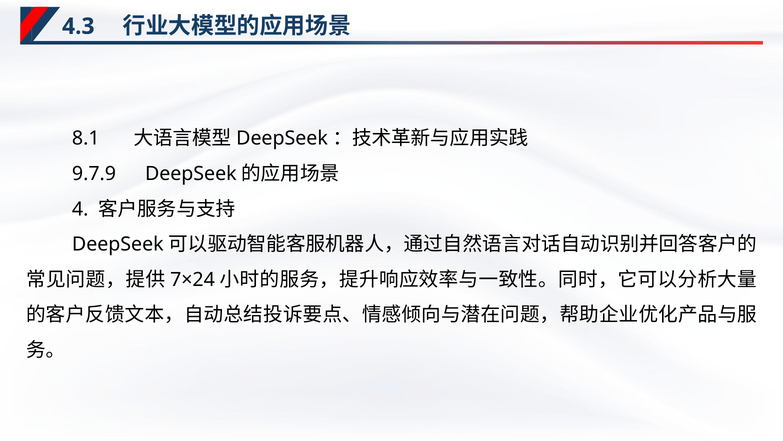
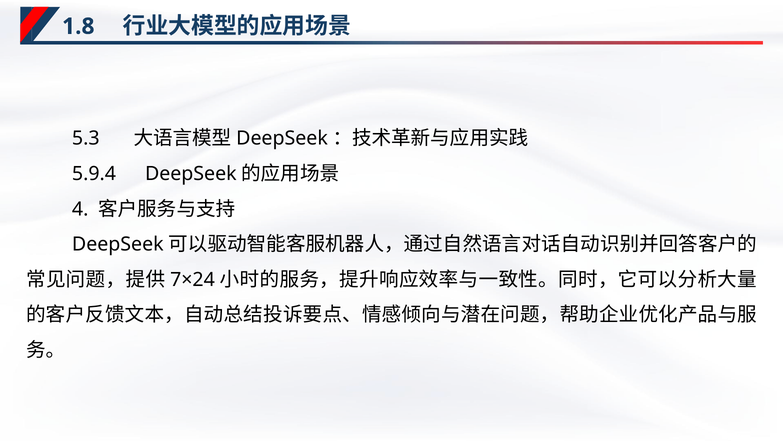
4.3: 4.3 -> 1.8
8.1: 8.1 -> 5.3
9.7.9: 9.7.9 -> 5.9.4
